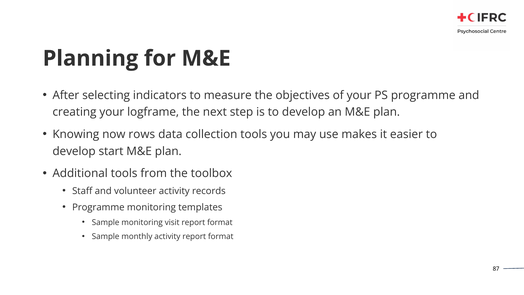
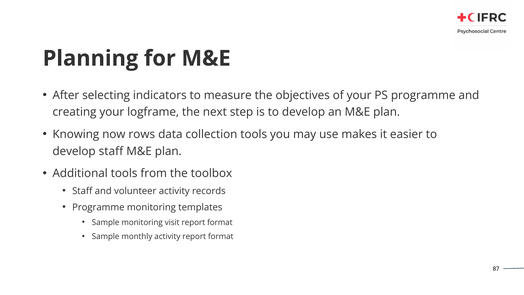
develop start: start -> staff
